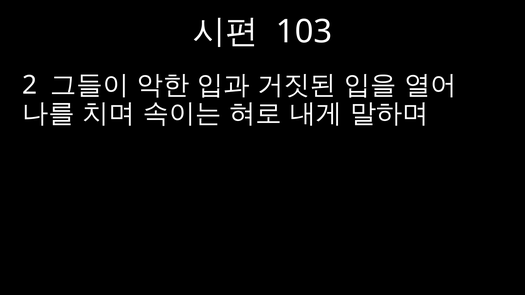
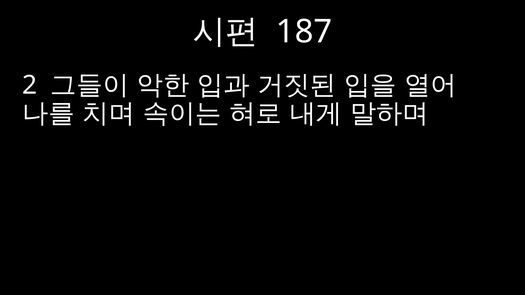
103: 103 -> 187
